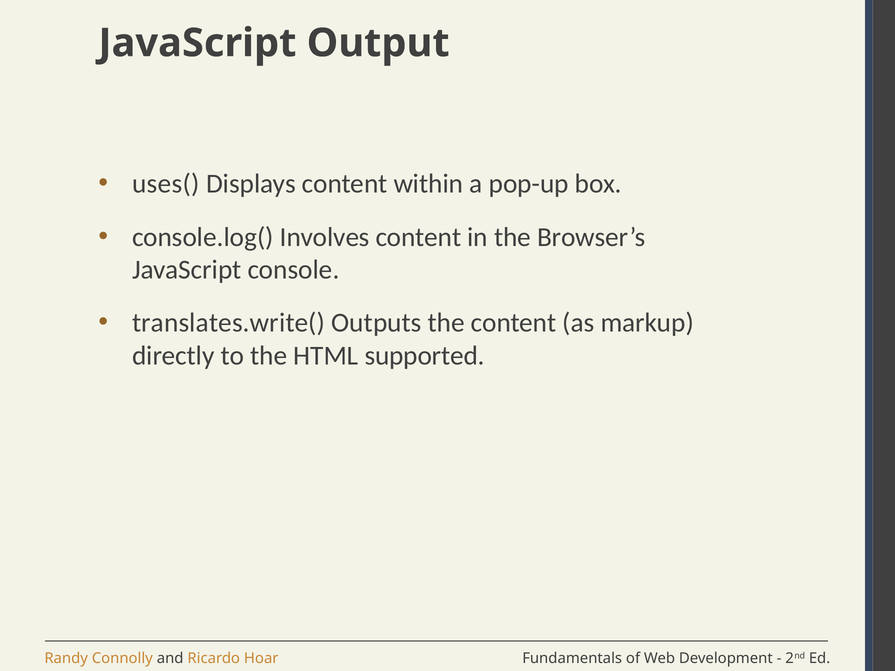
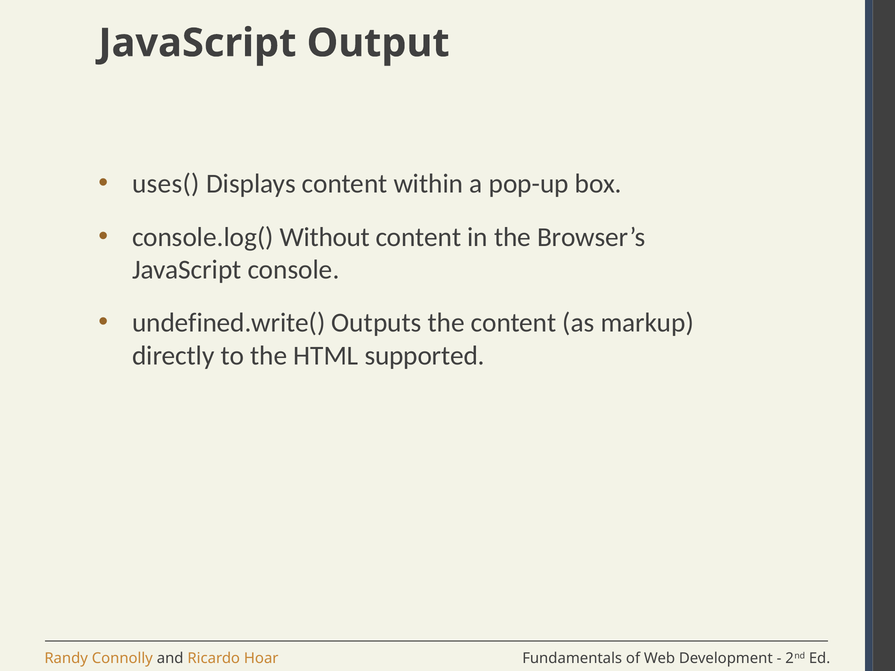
Involves: Involves -> Without
translates.write(: translates.write( -> undefined.write(
